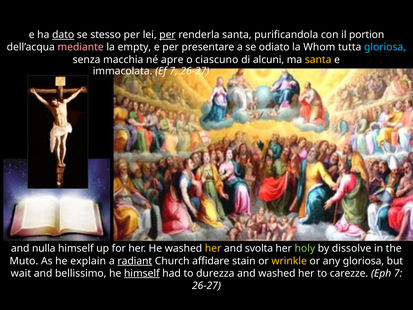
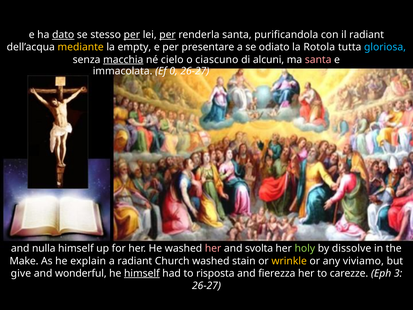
per at (132, 35) underline: none -> present
il portion: portion -> radiant
mediante colour: pink -> yellow
Whom: Whom -> Rotola
macchia underline: none -> present
apre: apre -> cielo
santa at (318, 60) colour: yellow -> pink
Ef 7: 7 -> 0
her at (213, 248) colour: yellow -> pink
Muto: Muto -> Make
radiant at (135, 261) underline: present -> none
Church affidare: affidare -> washed
any gloriosa: gloriosa -> viviamo
wait: wait -> give
bellissimo: bellissimo -> wonderful
durezza: durezza -> risposta
and washed: washed -> fierezza
Eph 7: 7 -> 3
